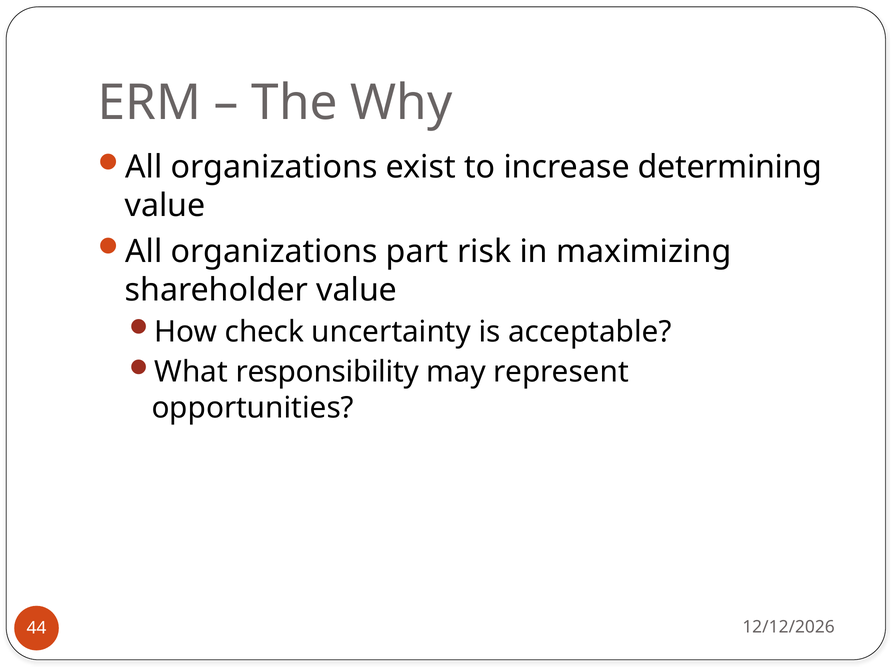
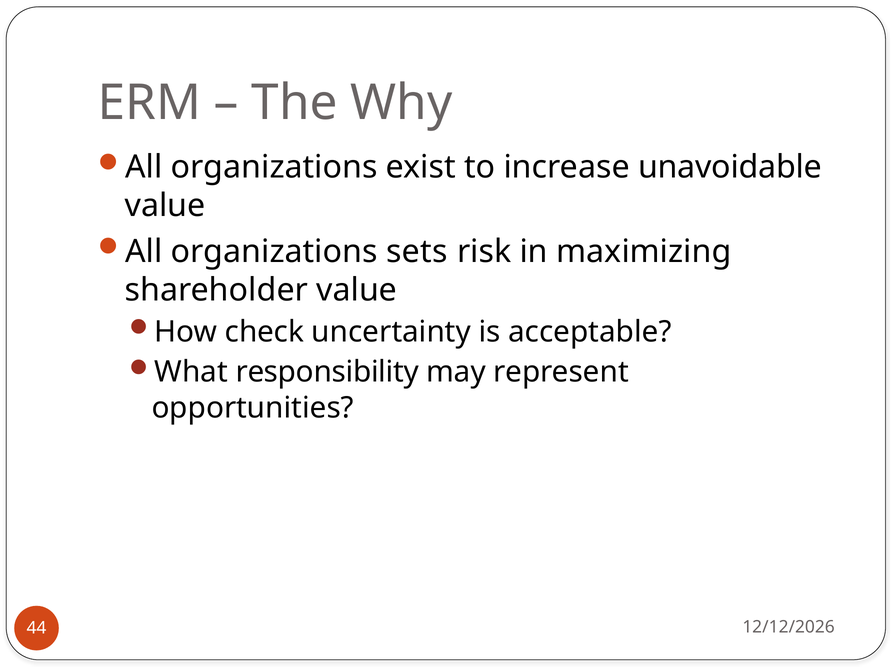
determining: determining -> unavoidable
part: part -> sets
